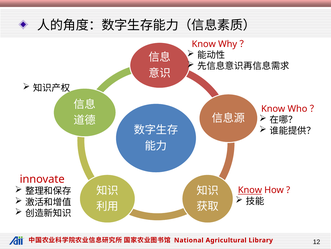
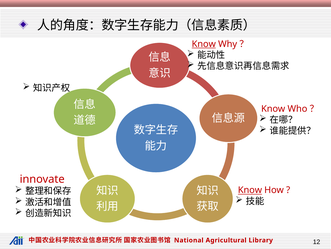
Know at (204, 44) underline: none -> present
